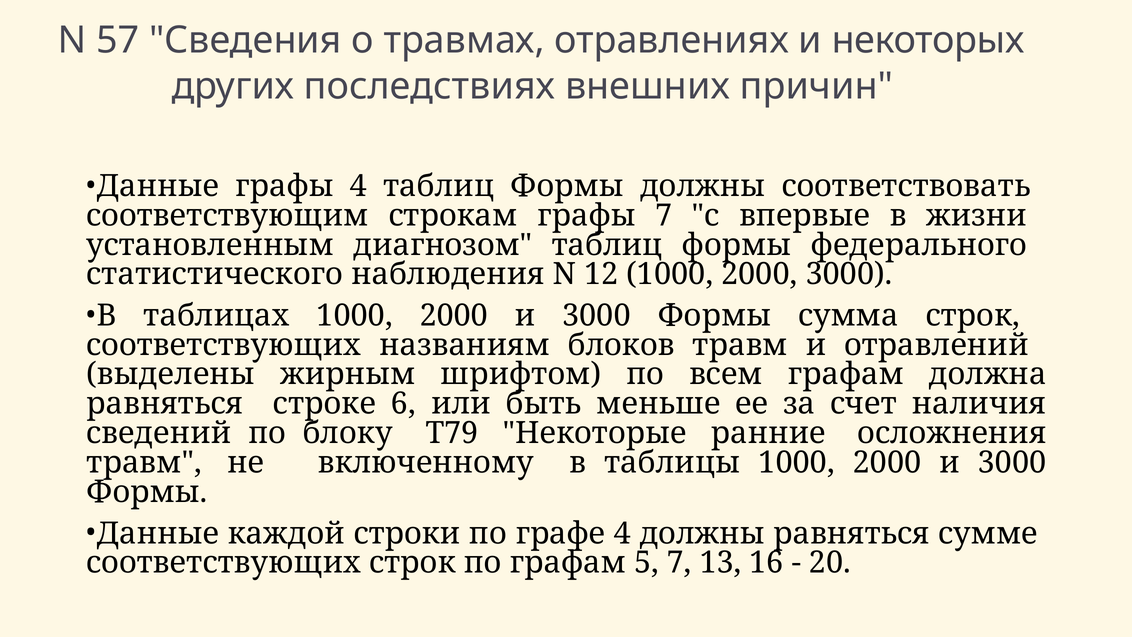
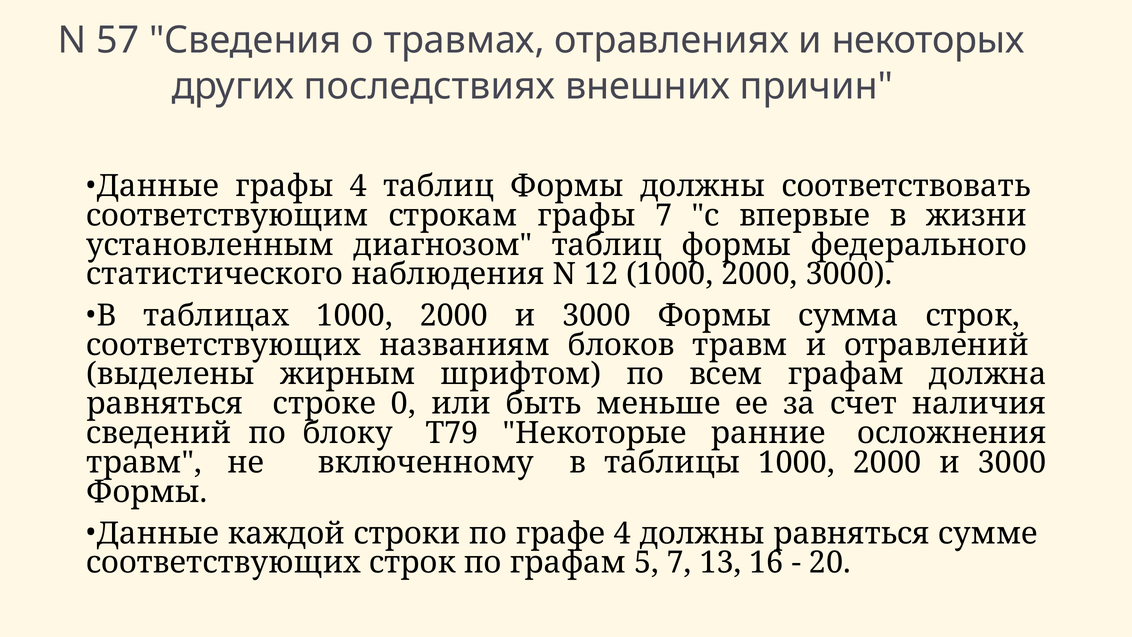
6: 6 -> 0
